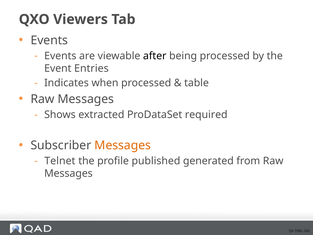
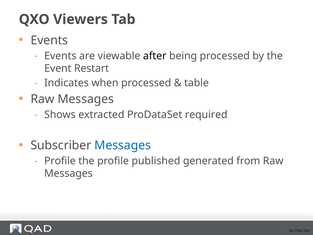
Entries: Entries -> Restart
Messages at (123, 145) colour: orange -> blue
Telnet at (60, 161): Telnet -> Profile
